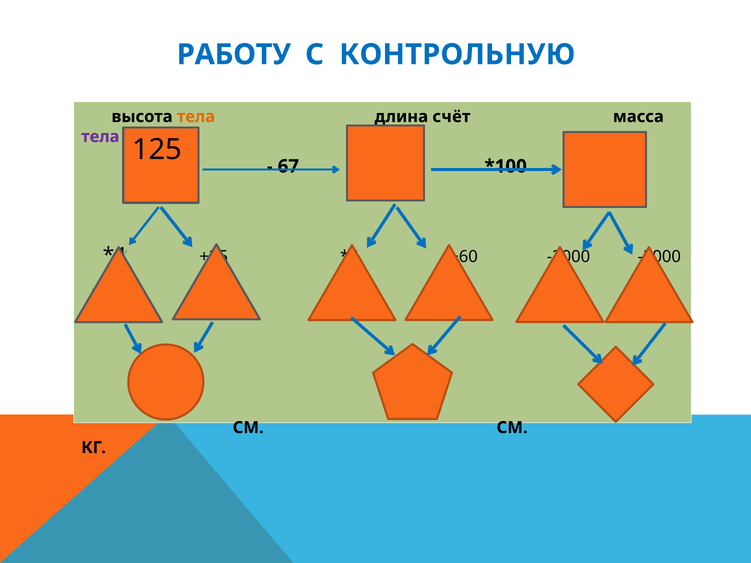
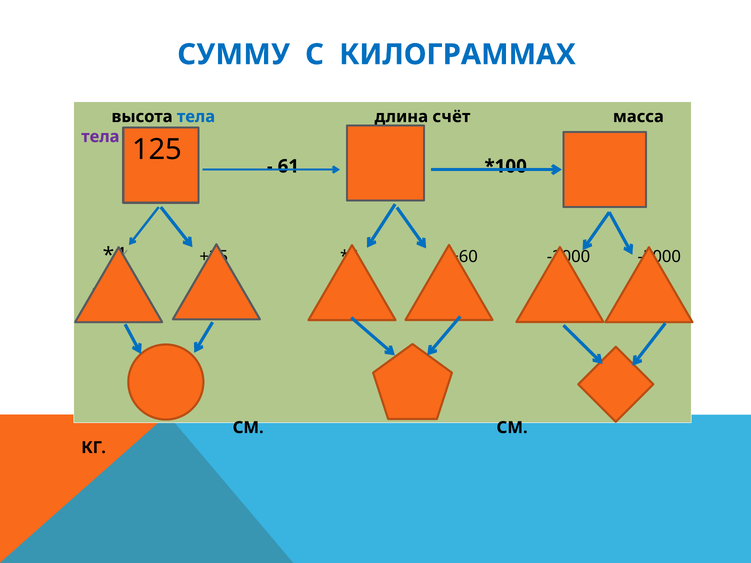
РАБОТУ: РАБОТУ -> СУММУ
КОНТРОЛЬНУЮ: КОНТРОЛЬНУЮ -> КИЛОГРАММАХ
тела at (196, 117) colour: orange -> blue
67: 67 -> 61
